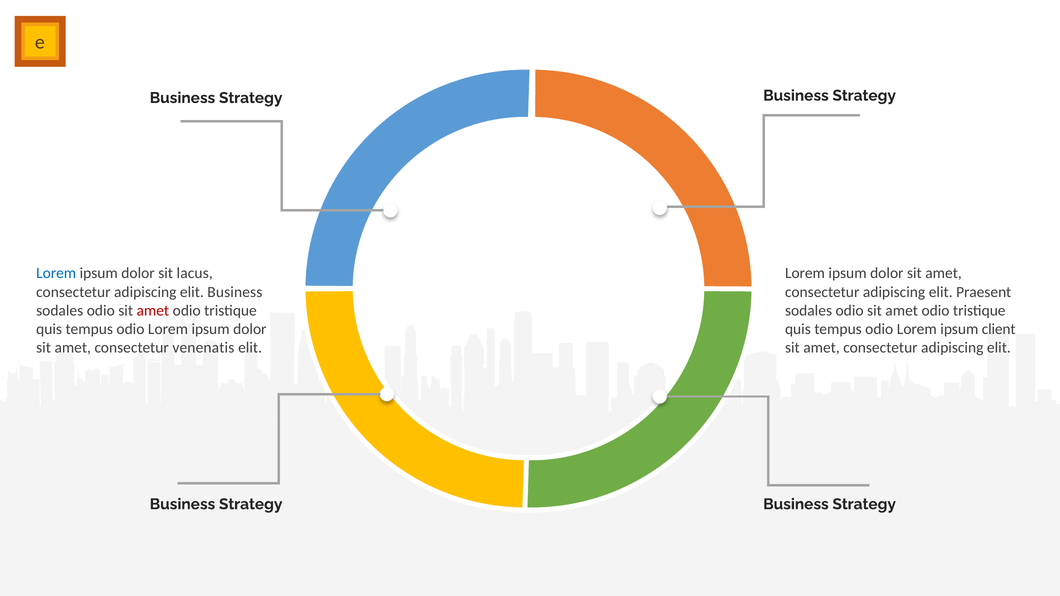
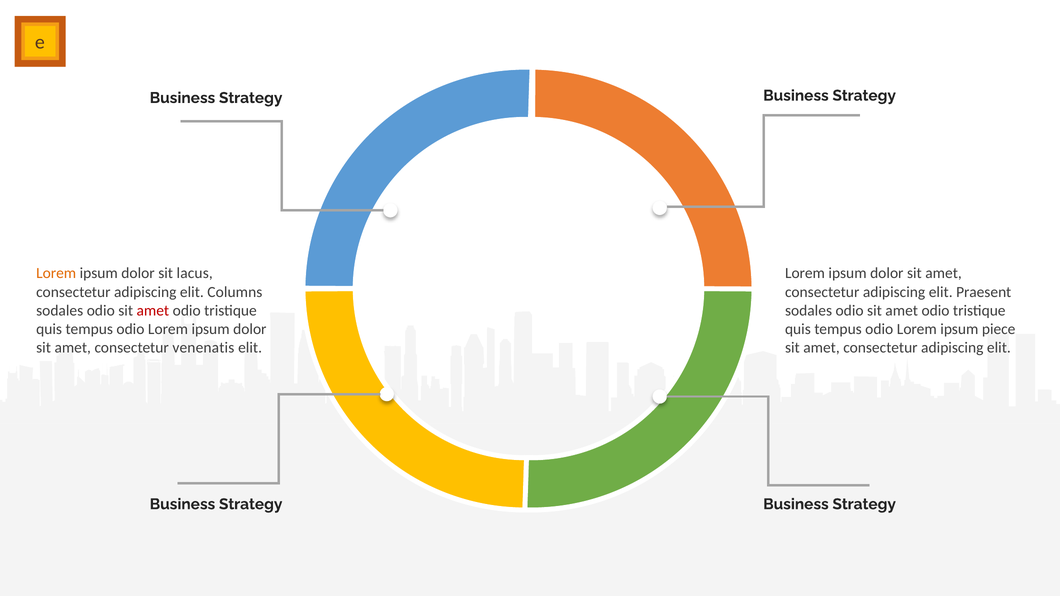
Lorem at (56, 273) colour: blue -> orange
elit Business: Business -> Columns
client: client -> piece
